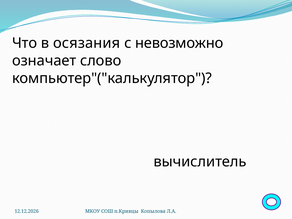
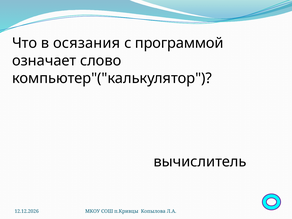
невозможно: невозможно -> программой
